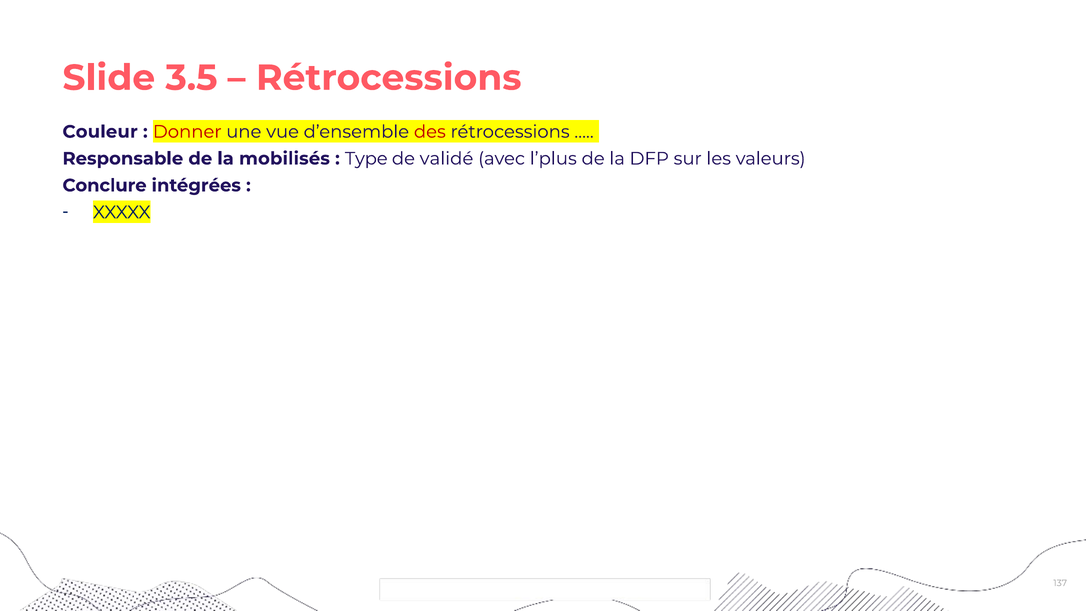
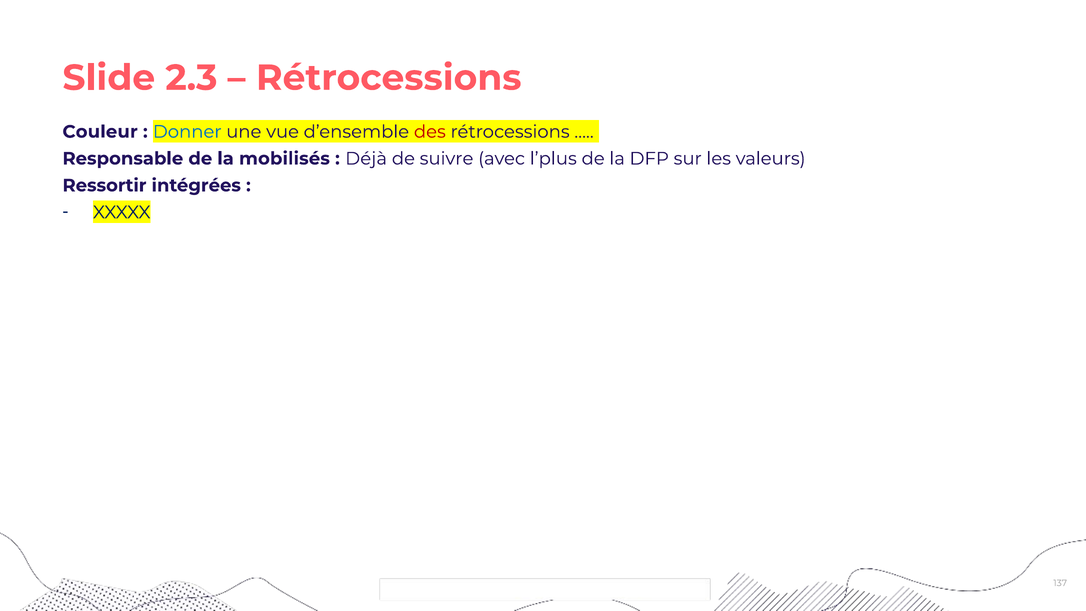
3.5: 3.5 -> 2.3
Donner colour: red -> blue
Type: Type -> Déjà
validé: validé -> suivre
Conclure: Conclure -> Ressortir
